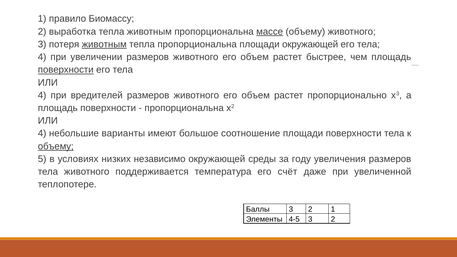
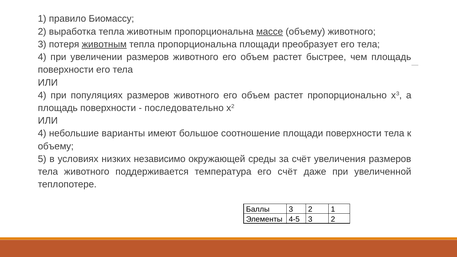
площади окружающей: окружающей -> преобразует
поверхности at (66, 70) underline: present -> none
вредителей: вредителей -> популяциях
пропорциональна at (184, 108): пропорциональна -> последовательно
объему at (56, 146) underline: present -> none
за году: году -> счёт
